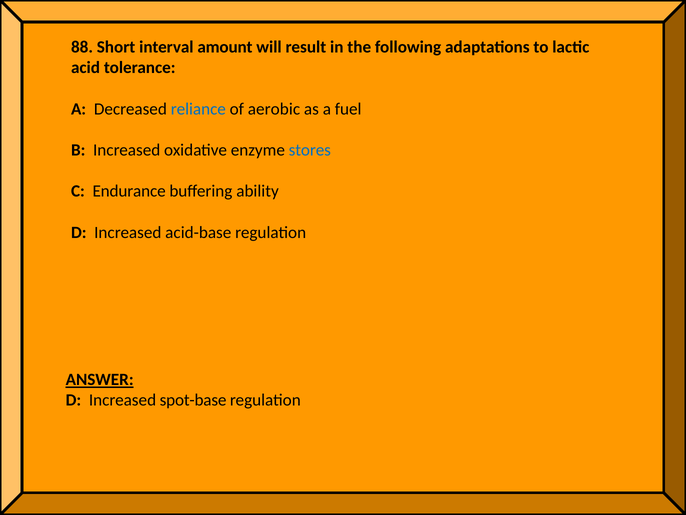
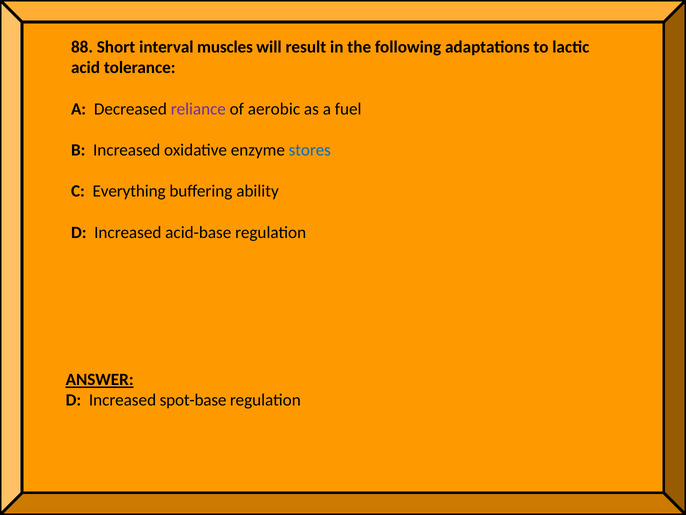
amount: amount -> muscles
reliance colour: blue -> purple
Endurance: Endurance -> Everything
